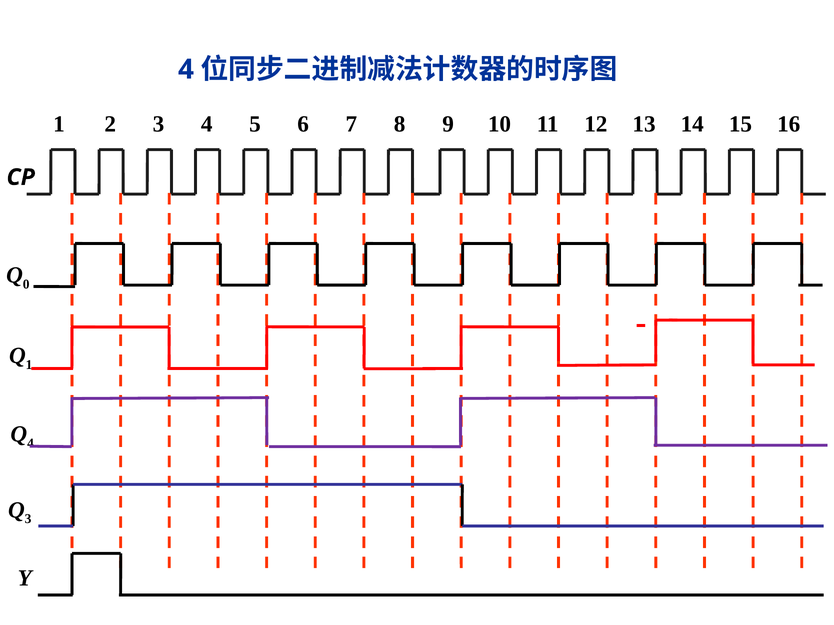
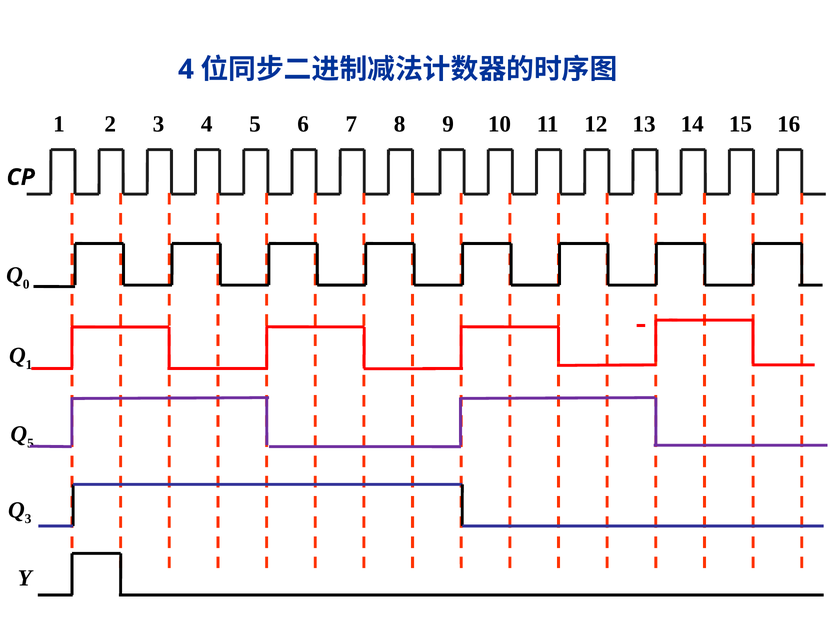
4 at (31, 443): 4 -> 5
